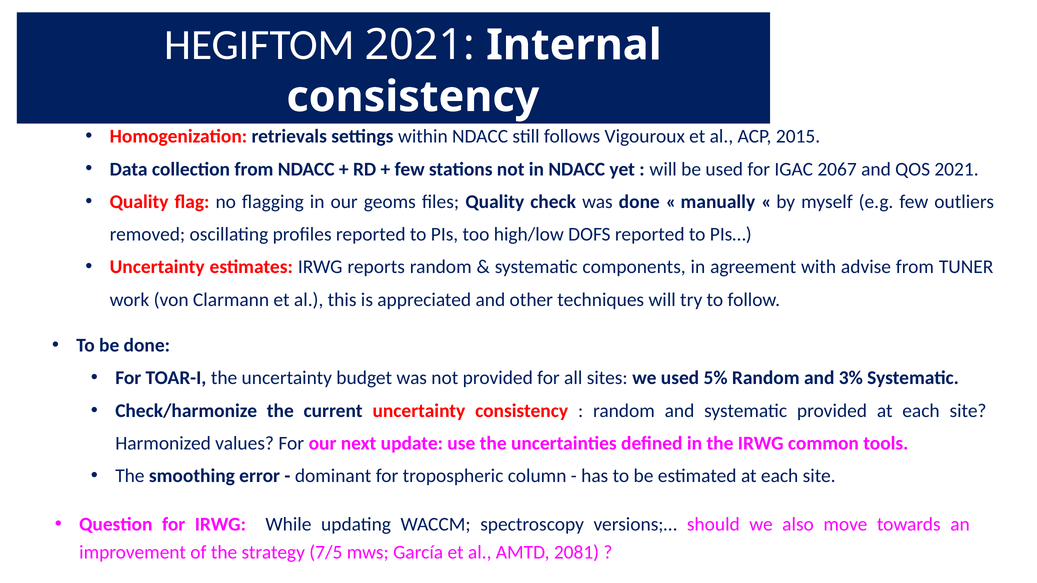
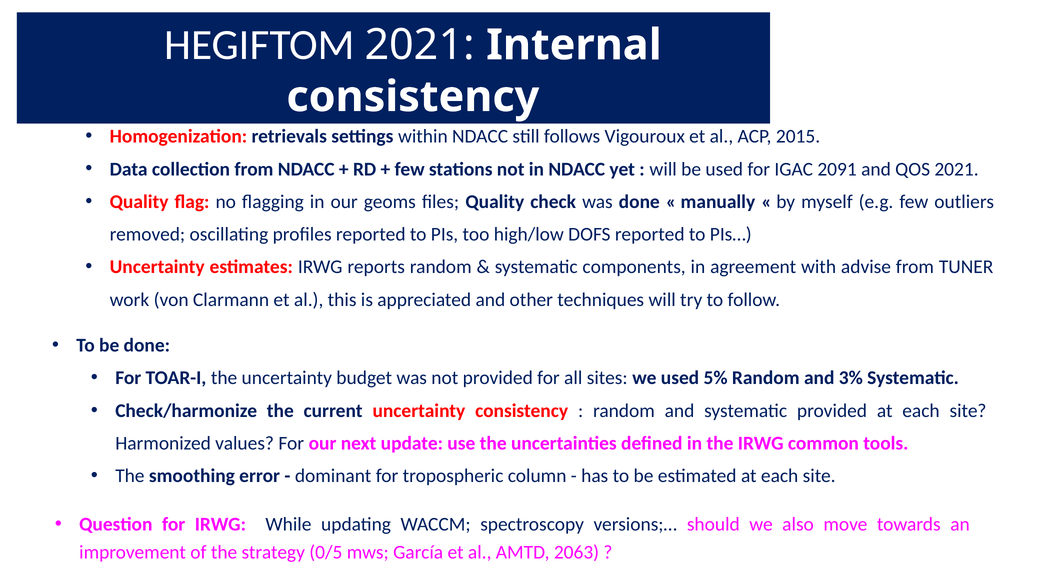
2067: 2067 -> 2091
7/5: 7/5 -> 0/5
2081: 2081 -> 2063
